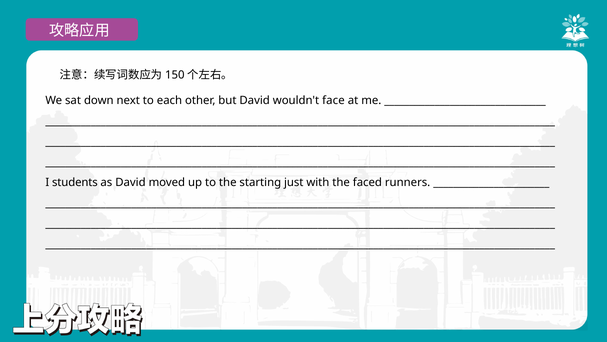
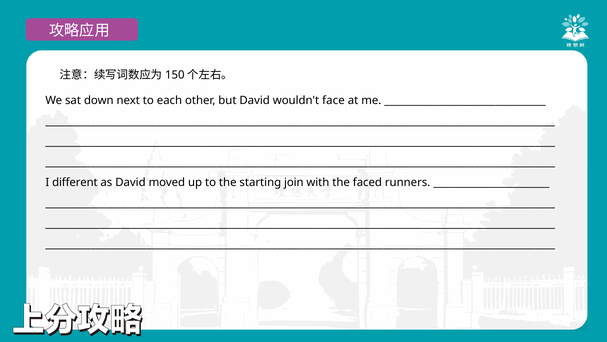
students: students -> different
just: just -> join
